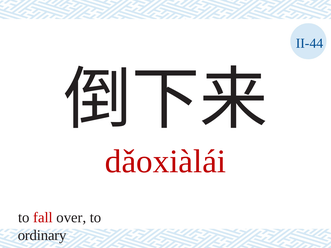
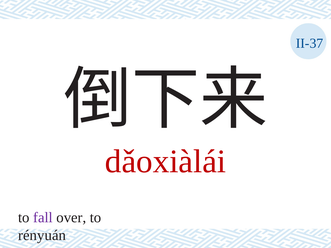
II-44: II-44 -> II-37
fall colour: red -> purple
ordinary: ordinary -> rényuán
